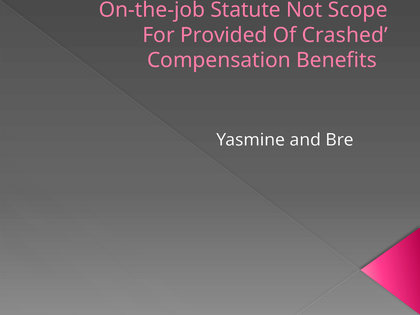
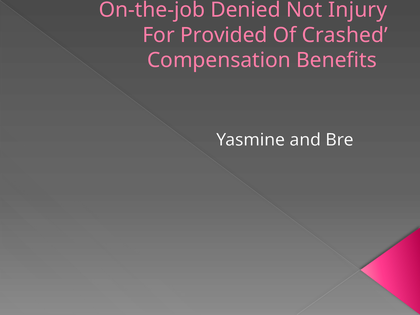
Statute: Statute -> Denied
Scope: Scope -> Injury
